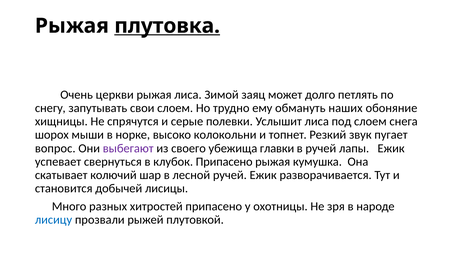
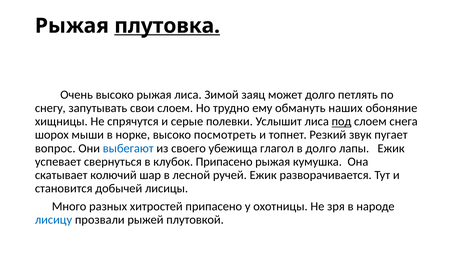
Очень церкви: церкви -> высоко
под underline: none -> present
колокольни: колокольни -> посмотреть
выбегают colour: purple -> blue
главки: главки -> глагол
в ручей: ручей -> долго
